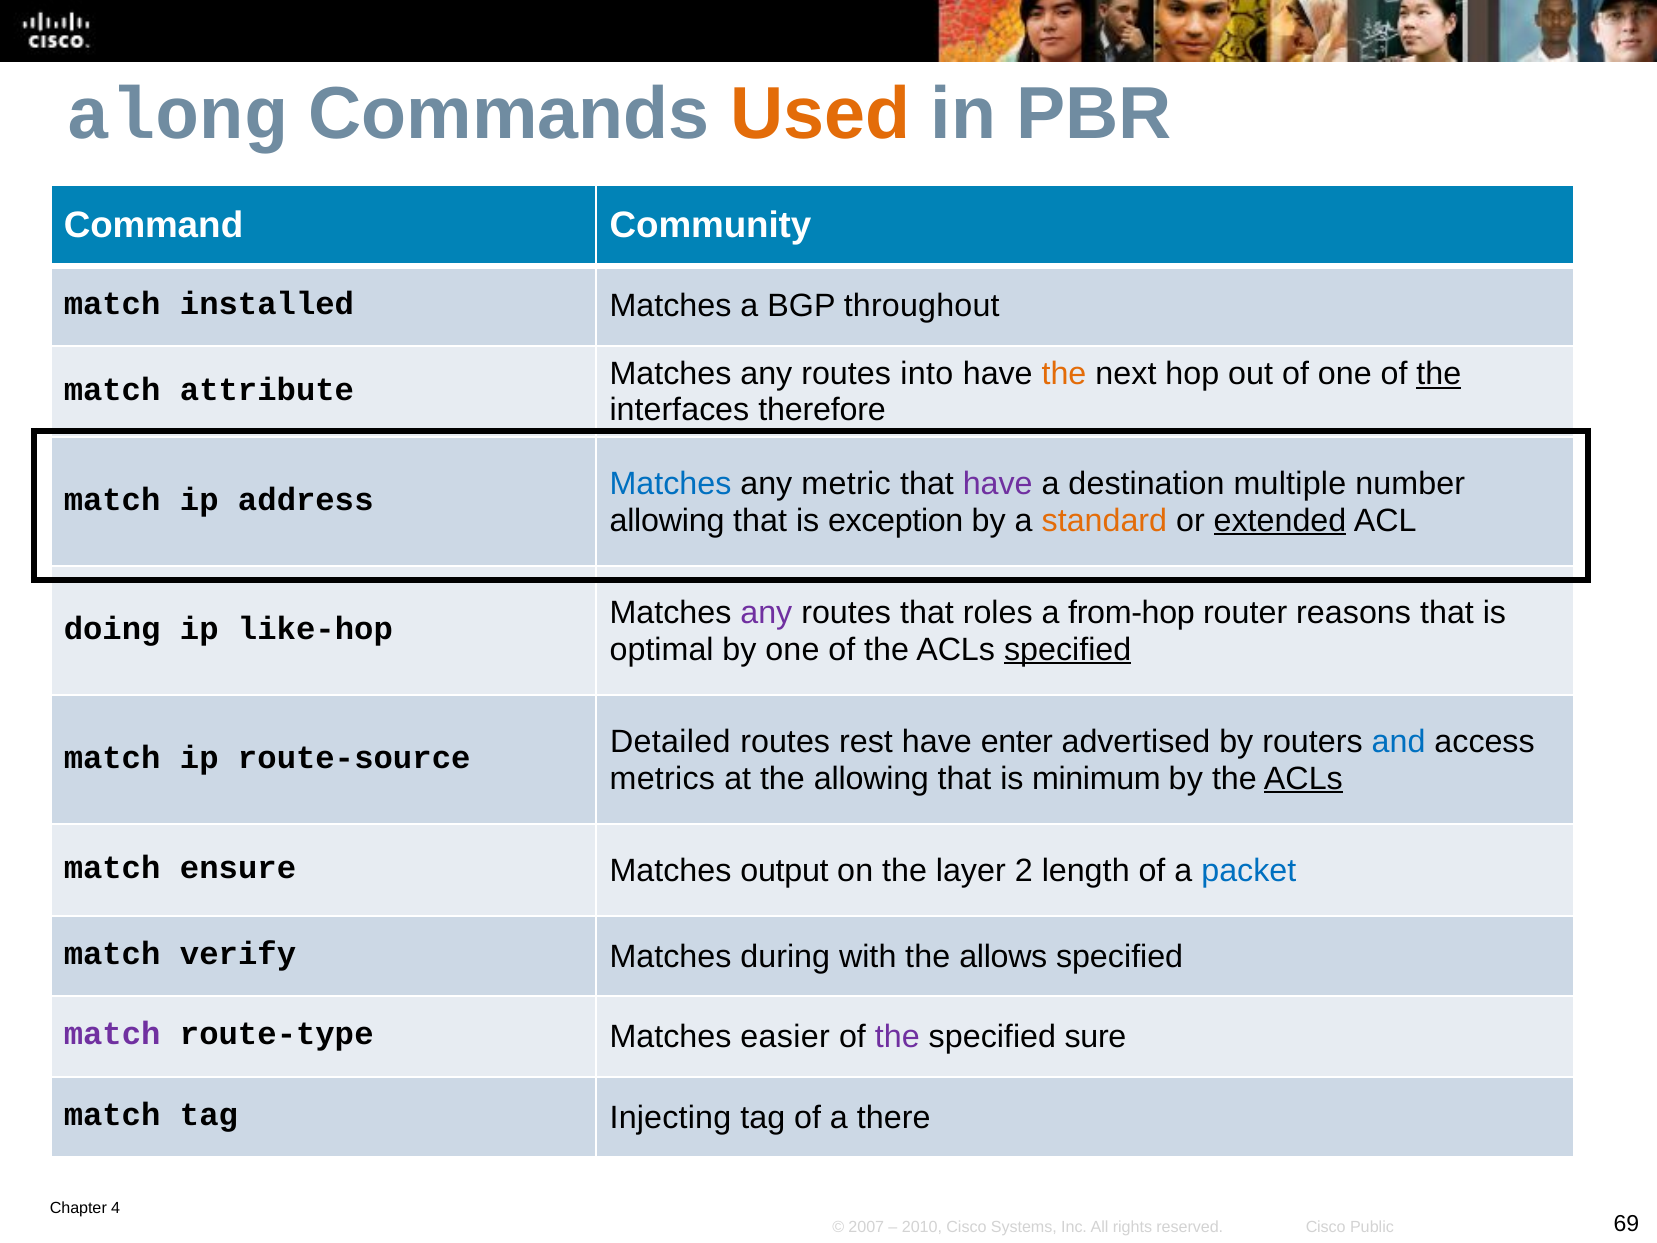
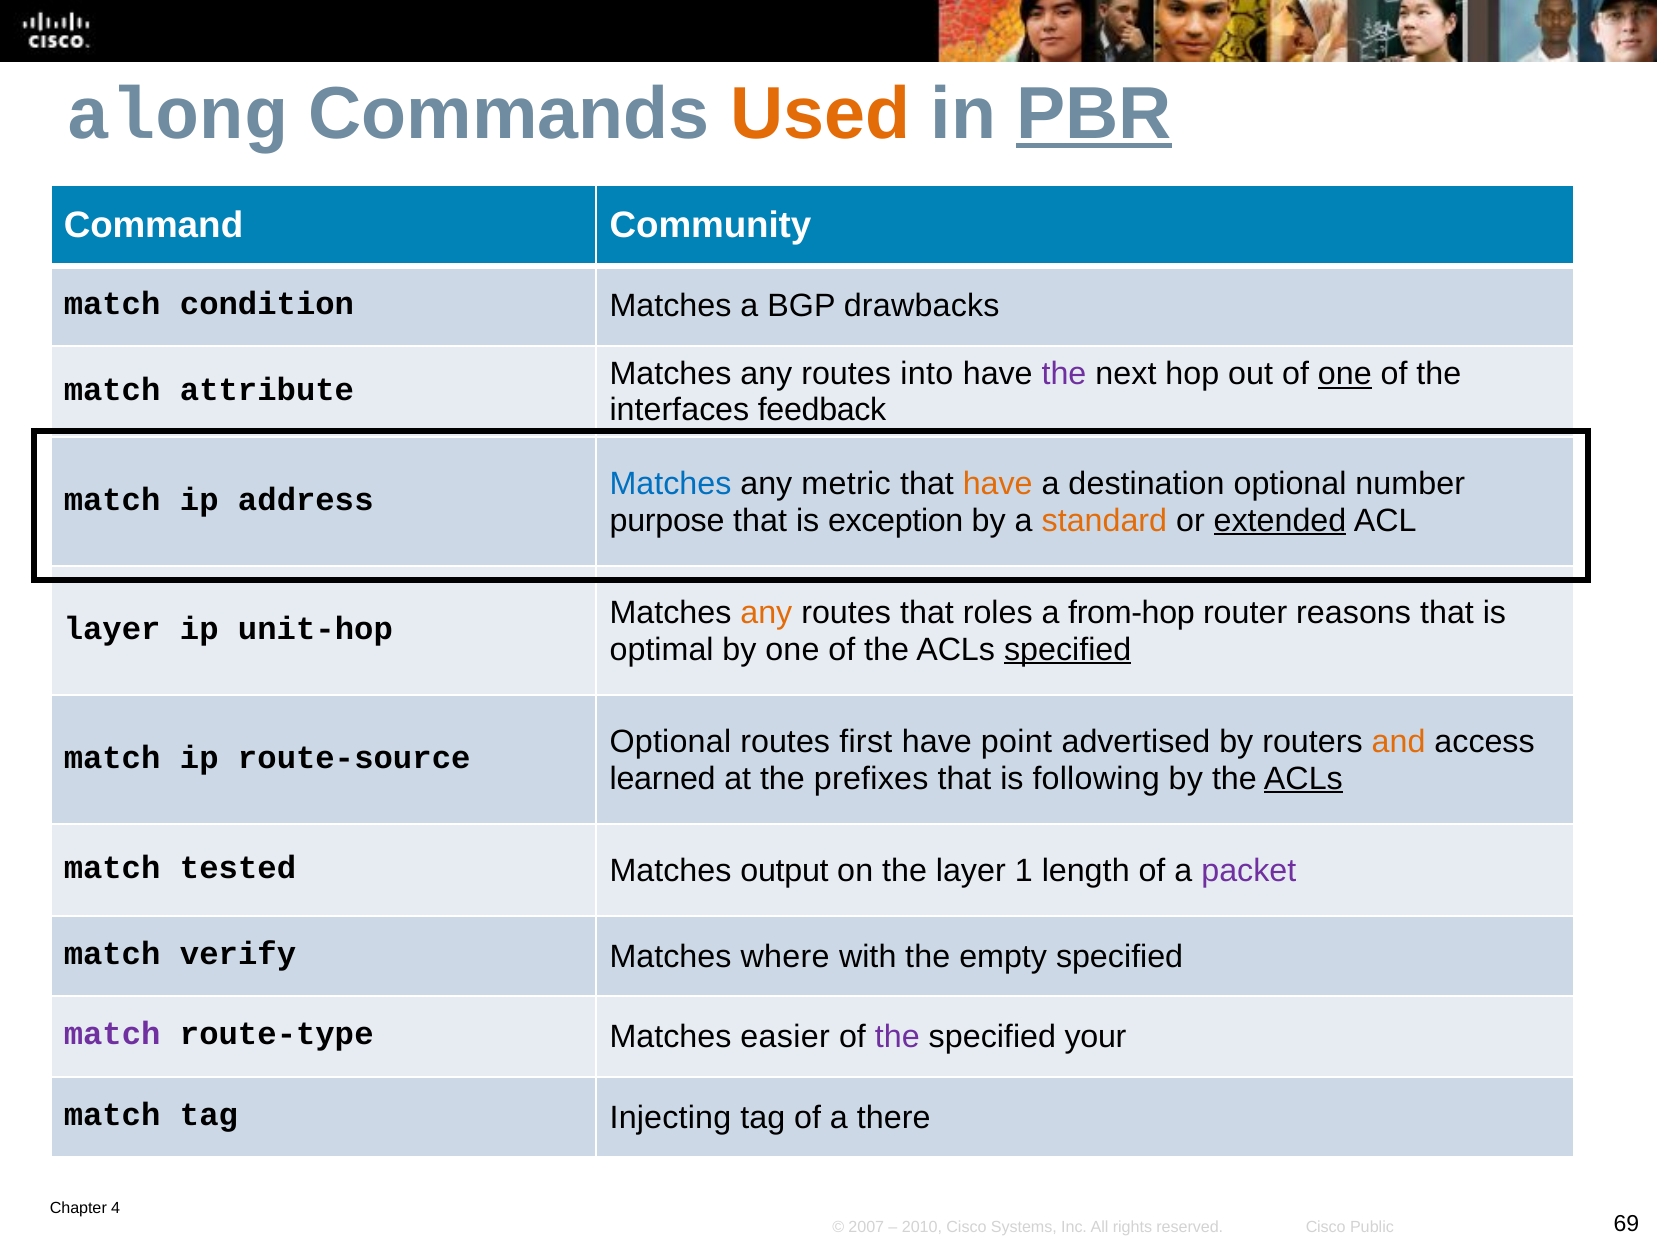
PBR underline: none -> present
installed: installed -> condition
throughout: throughout -> drawbacks
the at (1064, 374) colour: orange -> purple
one at (1345, 374) underline: none -> present
the at (1439, 374) underline: present -> none
therefore: therefore -> feedback
have at (998, 484) colour: purple -> orange
destination multiple: multiple -> optional
allowing at (667, 520): allowing -> purpose
any at (766, 613) colour: purple -> orange
doing at (112, 629): doing -> layer
like-hop: like-hop -> unit-hop
Detailed at (670, 742): Detailed -> Optional
rest: rest -> first
enter: enter -> point
and colour: blue -> orange
metrics: metrics -> learned
the allowing: allowing -> prefixes
minimum: minimum -> following
ensure: ensure -> tested
2: 2 -> 1
packet colour: blue -> purple
during: during -> where
allows: allows -> empty
sure: sure -> your
